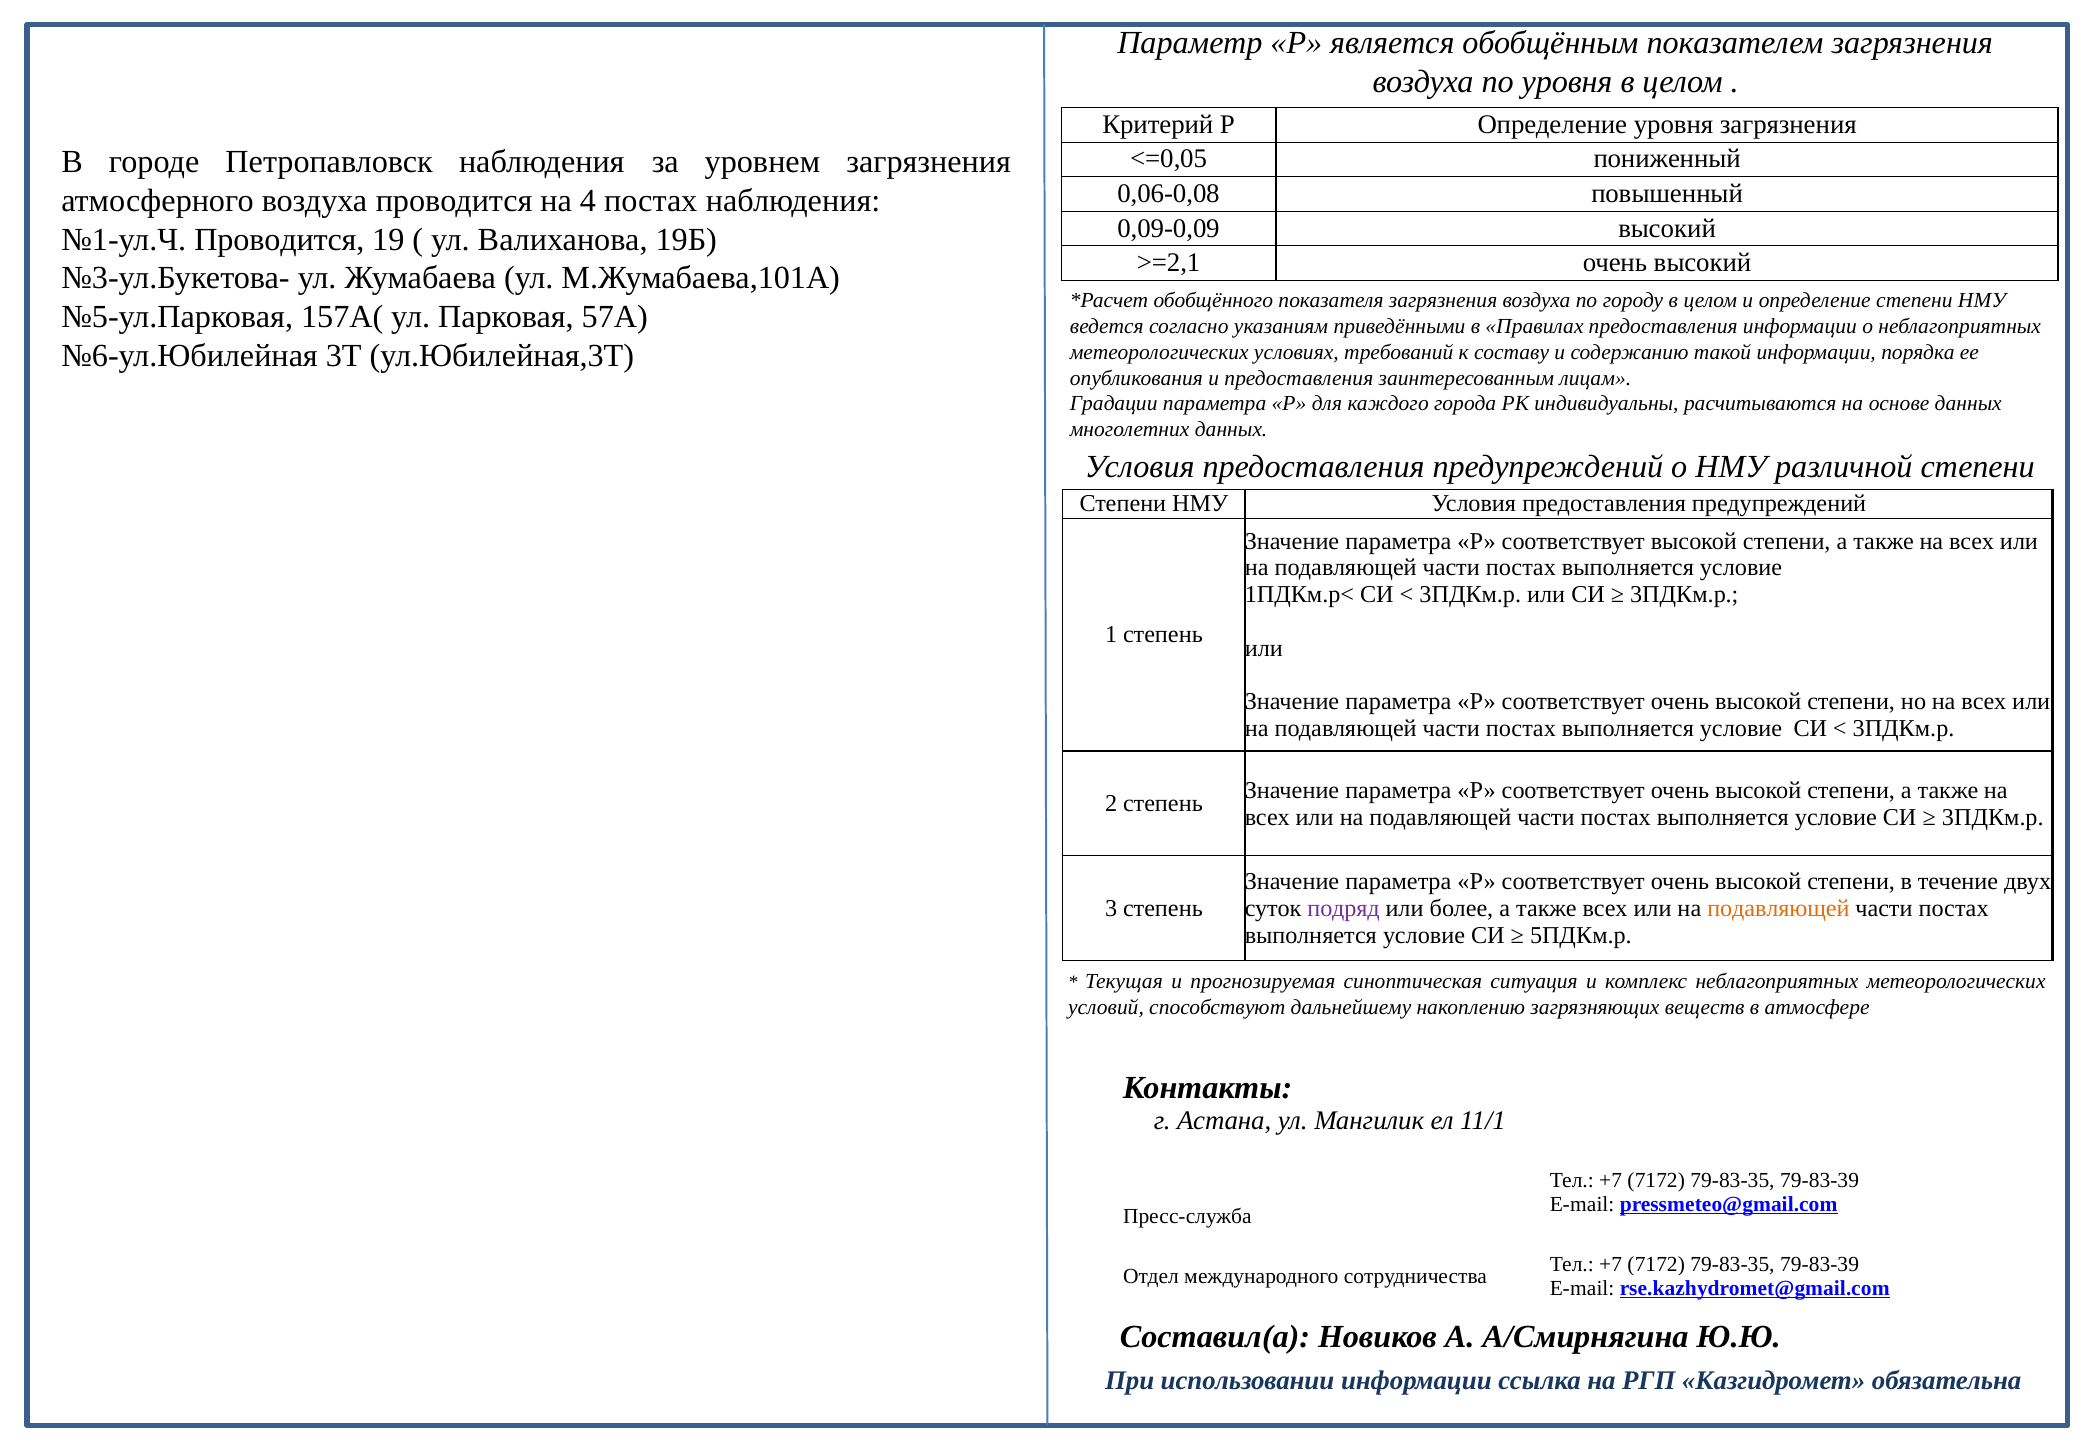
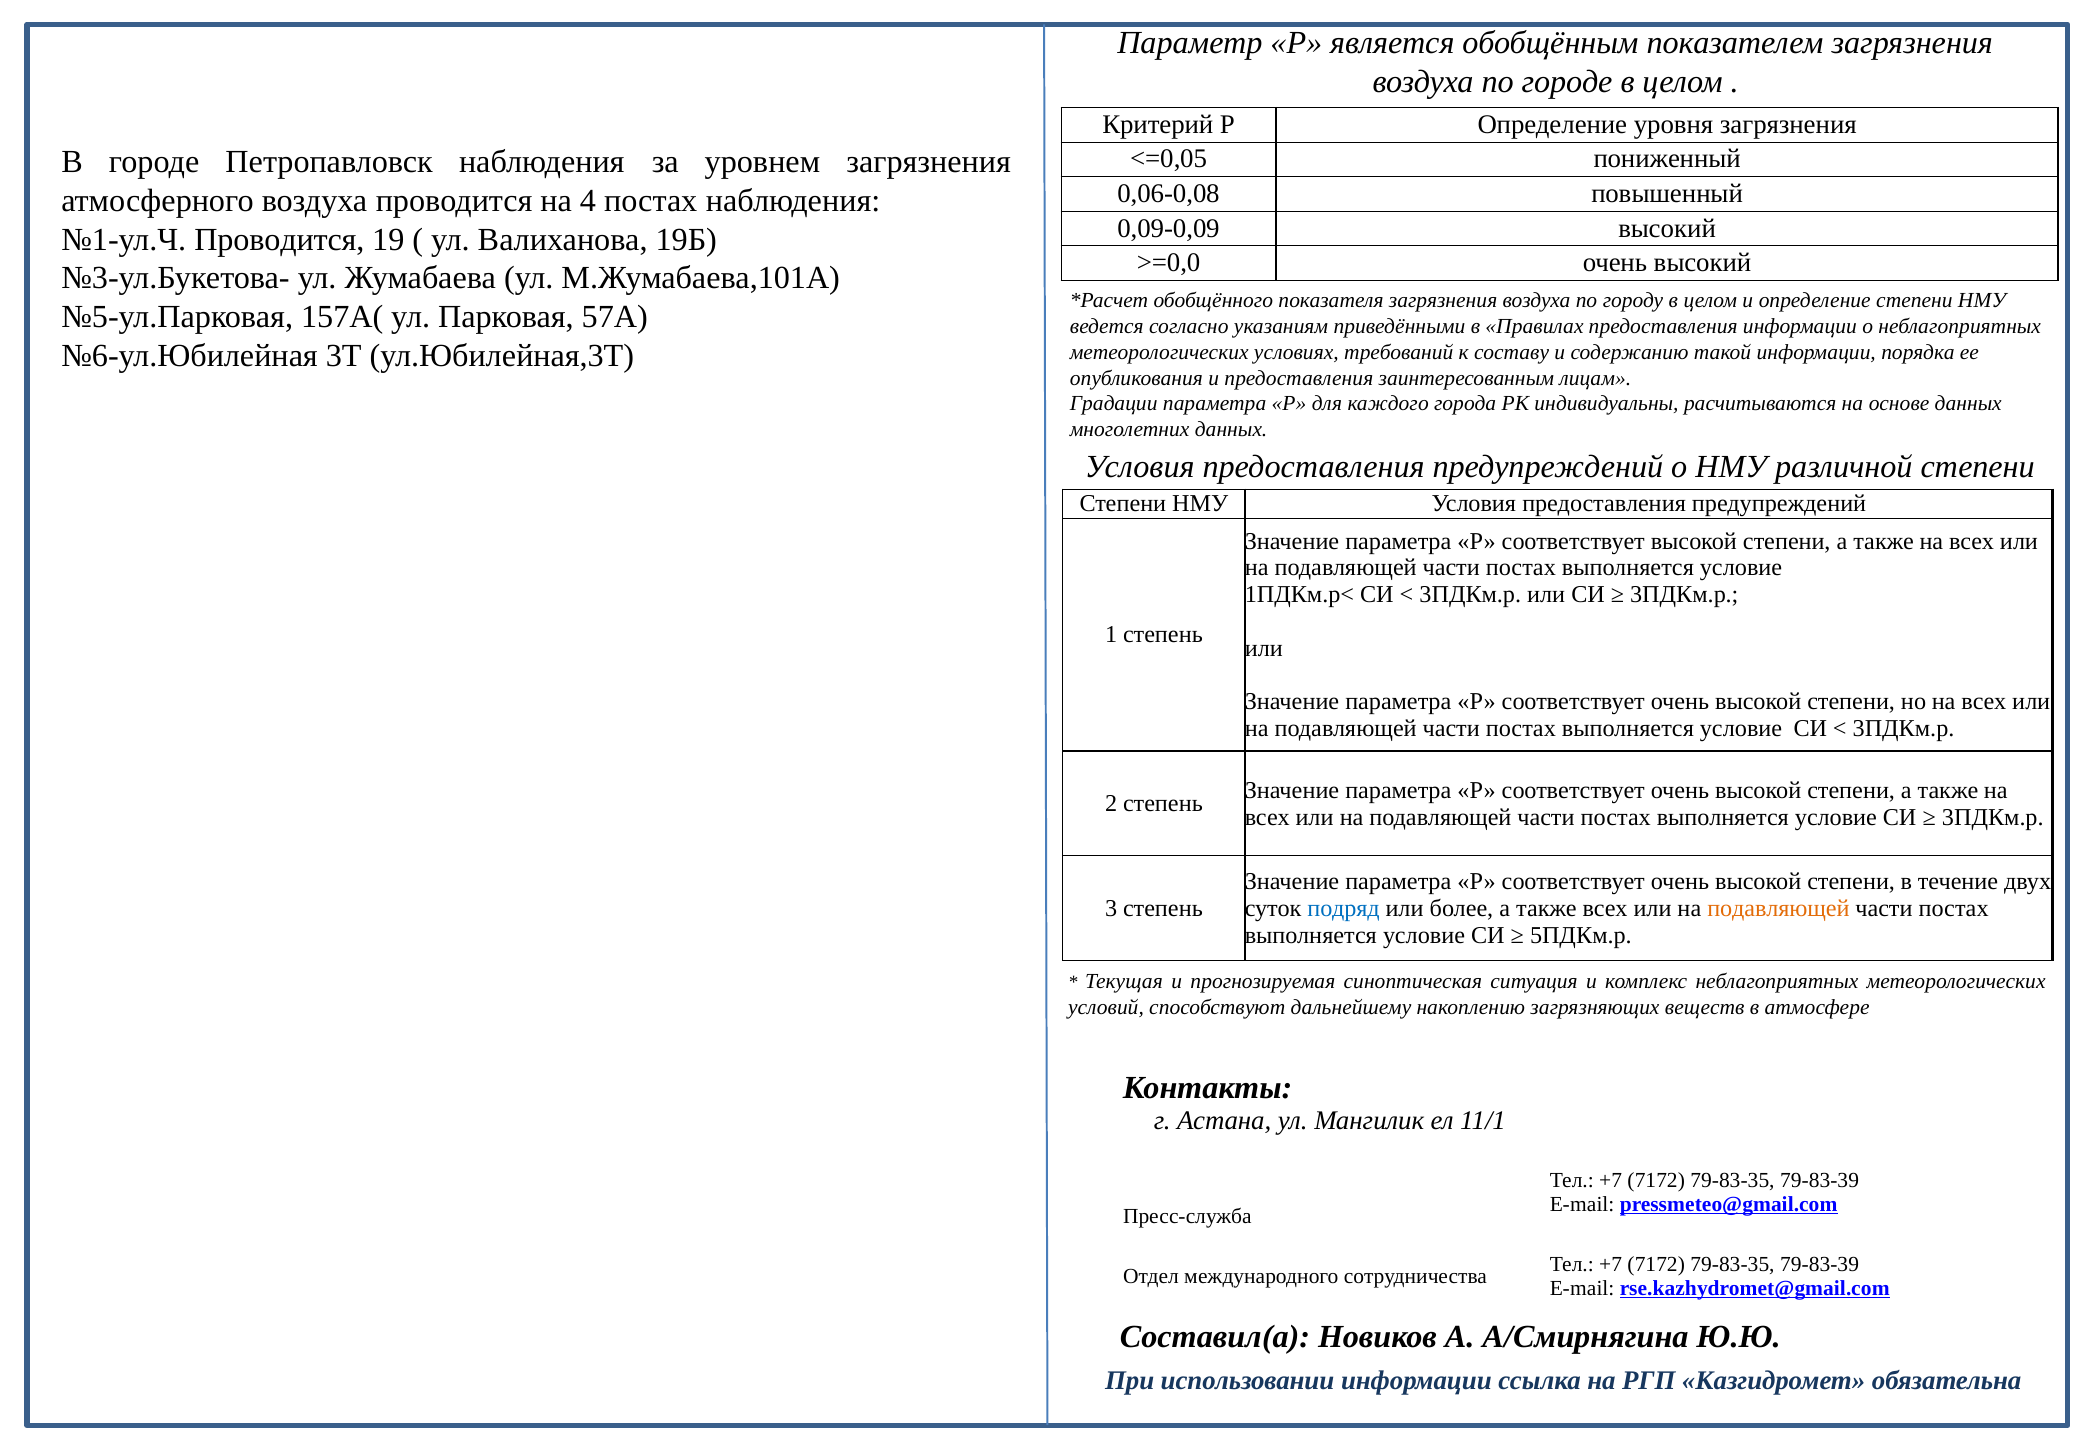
по уровня: уровня -> городе
>=2,1: >=2,1 -> >=0,0
подряд colour: purple -> blue
